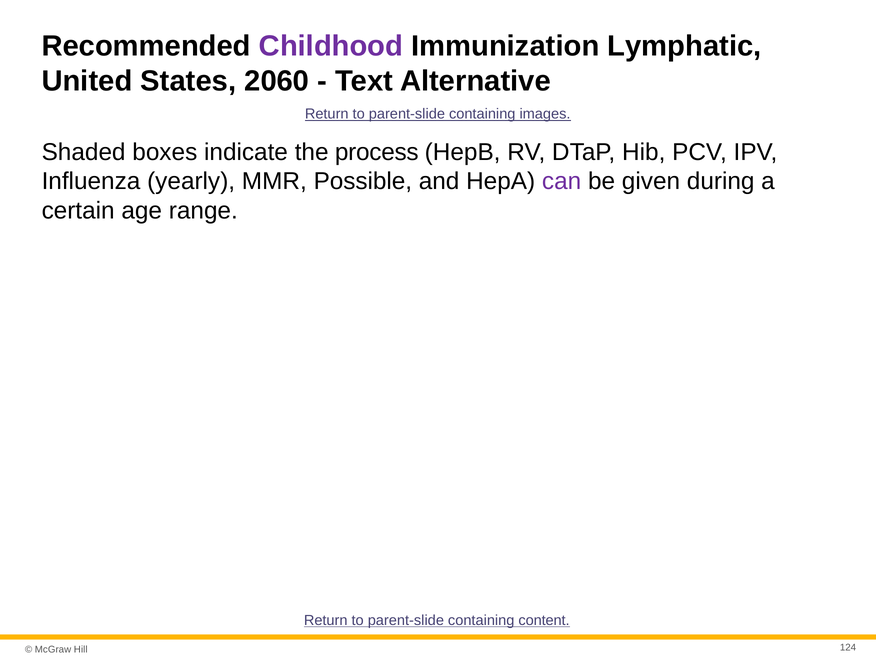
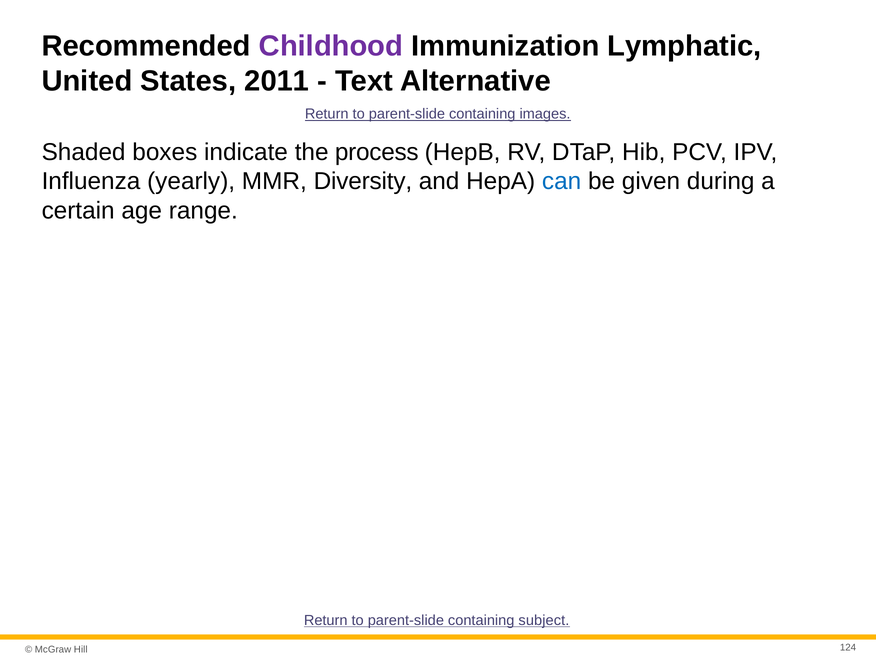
2060: 2060 -> 2011
Possible: Possible -> Diversity
can colour: purple -> blue
content: content -> subject
